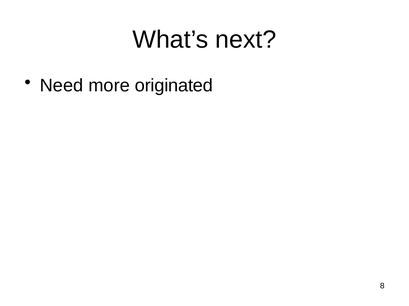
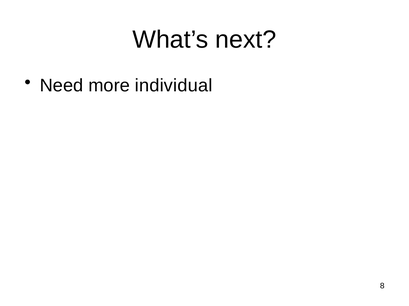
originated: originated -> individual
